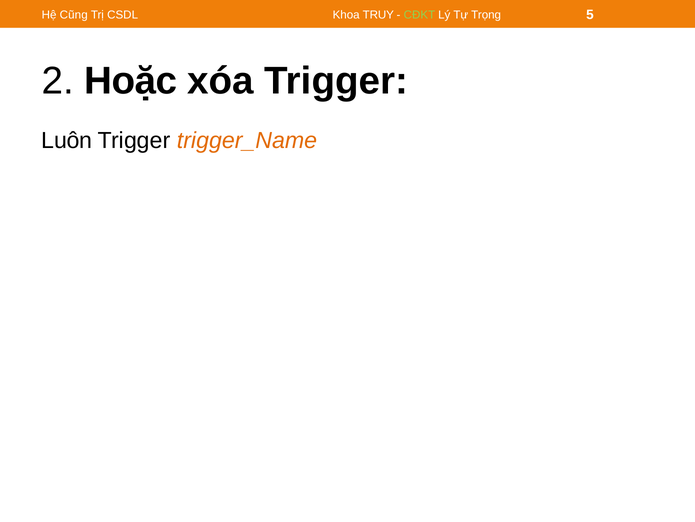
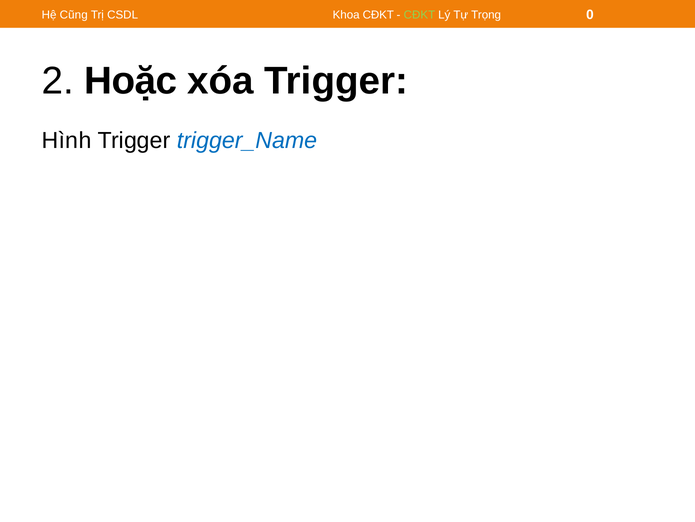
Khoa TRUY: TRUY -> CĐKT
5: 5 -> 0
Luôn: Luôn -> Hình
trigger_Name colour: orange -> blue
